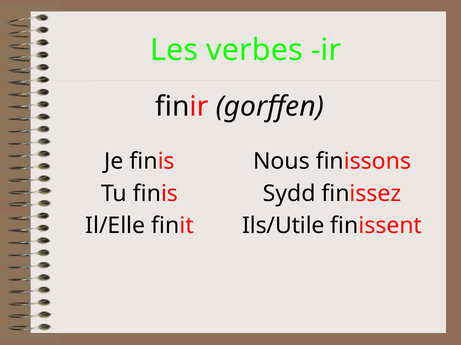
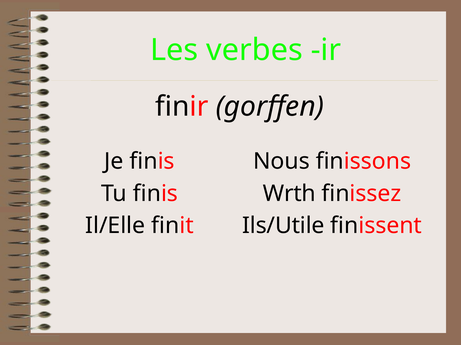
Sydd: Sydd -> Wrth
